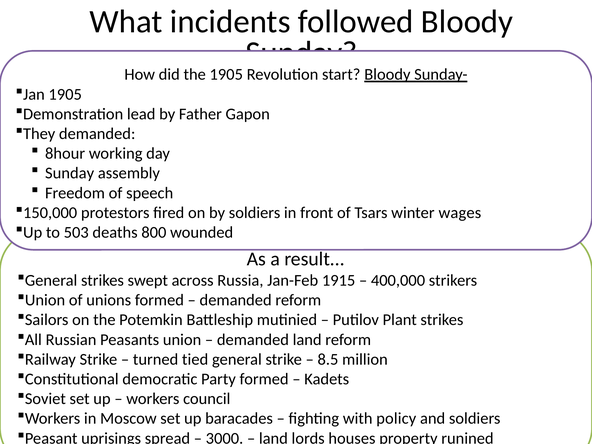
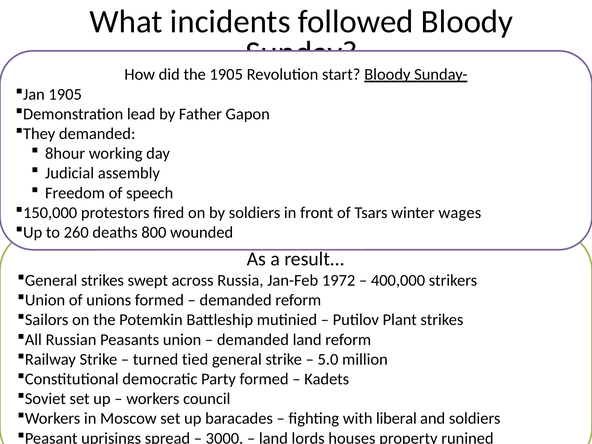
Sunday at (70, 173): Sunday -> Judicial
503: 503 -> 260
1915: 1915 -> 1972
8.5: 8.5 -> 5.0
policy: policy -> liberal
